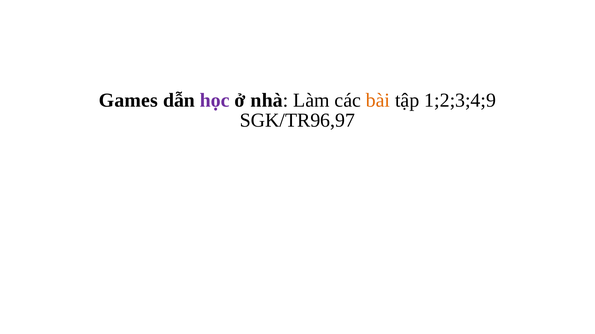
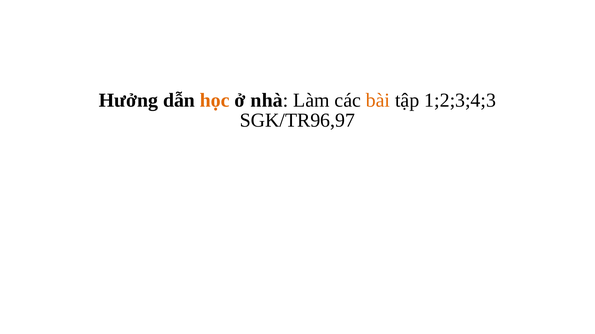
Games: Games -> Hưởng
học colour: purple -> orange
1;2;3;4;9: 1;2;3;4;9 -> 1;2;3;4;3
